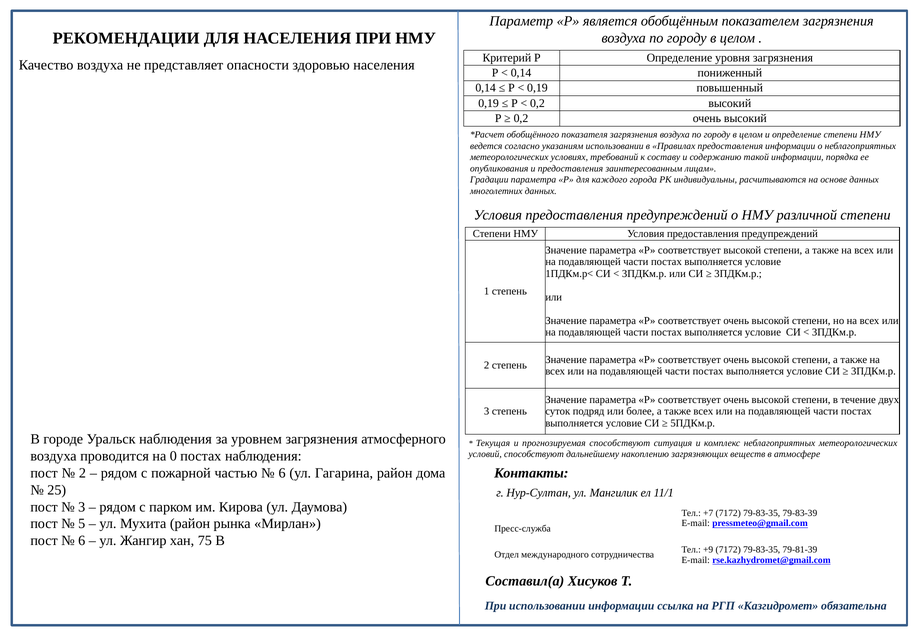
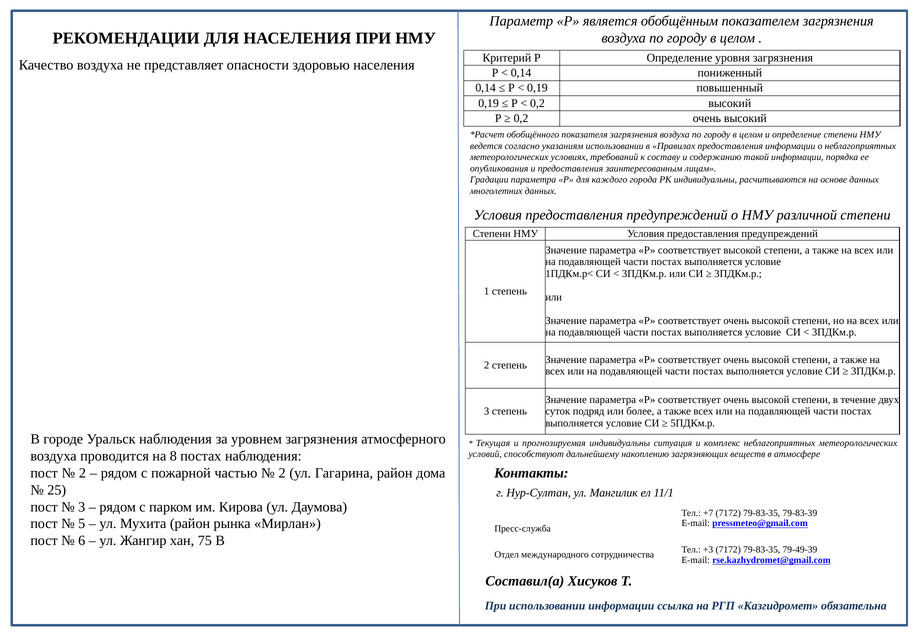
прогнозируемая способствуют: способствуют -> индивидуальны
0: 0 -> 8
6 at (282, 473): 6 -> 2
+9: +9 -> +3
79-81-39: 79-81-39 -> 79-49-39
